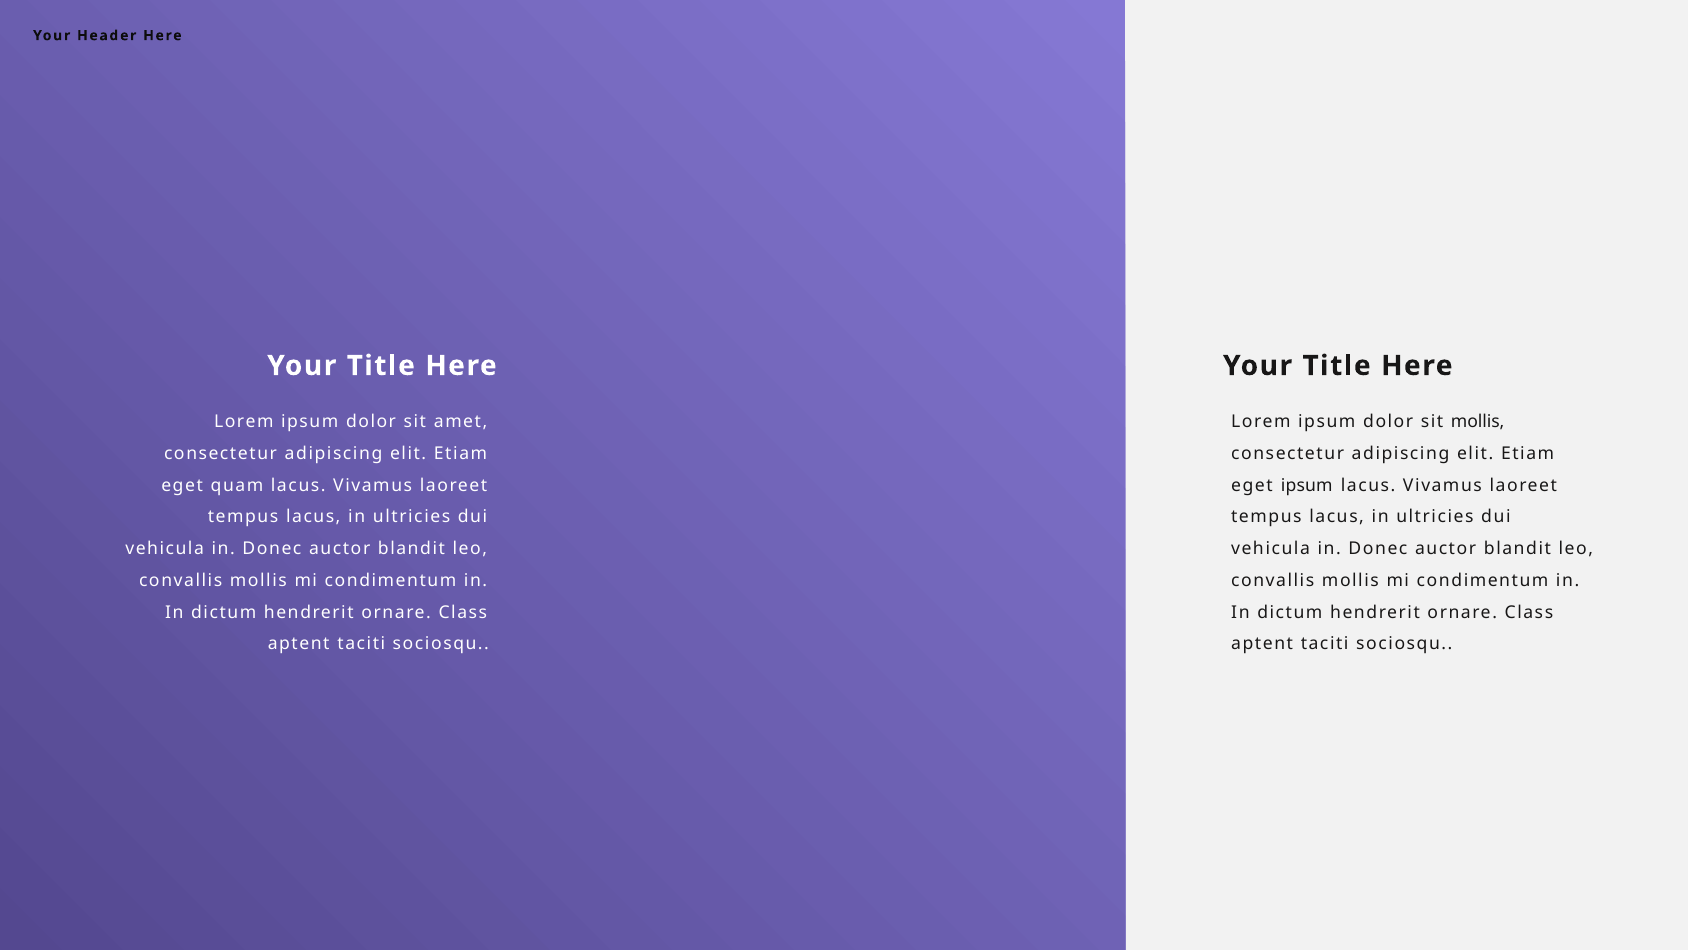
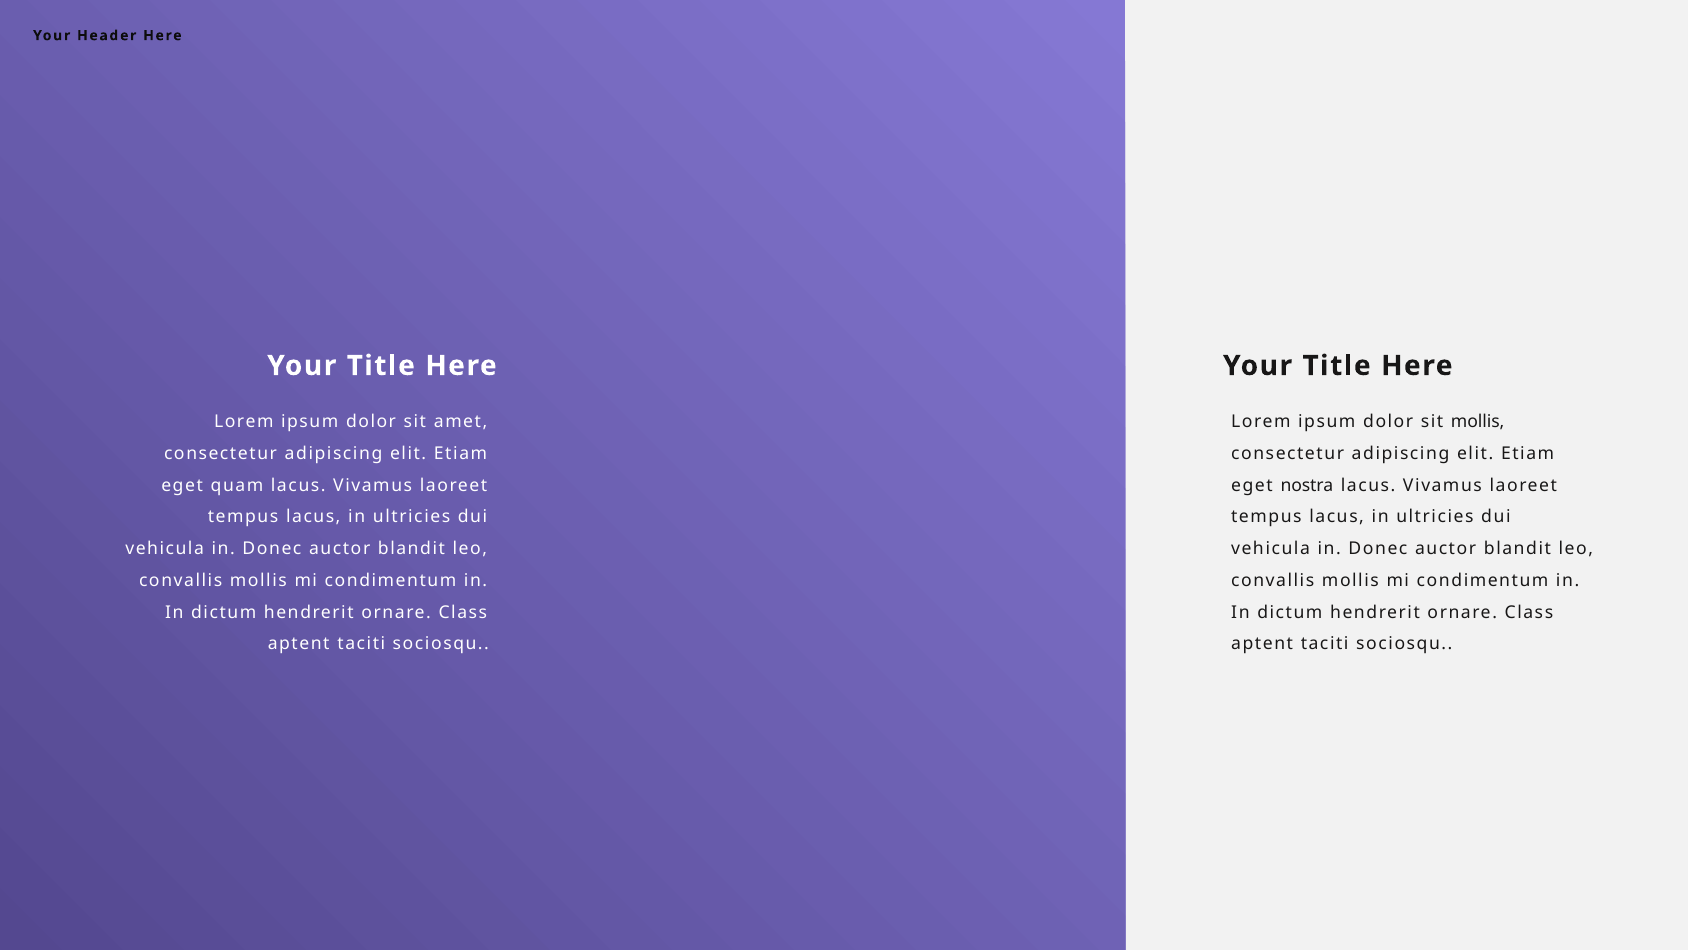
eget ipsum: ipsum -> nostra
